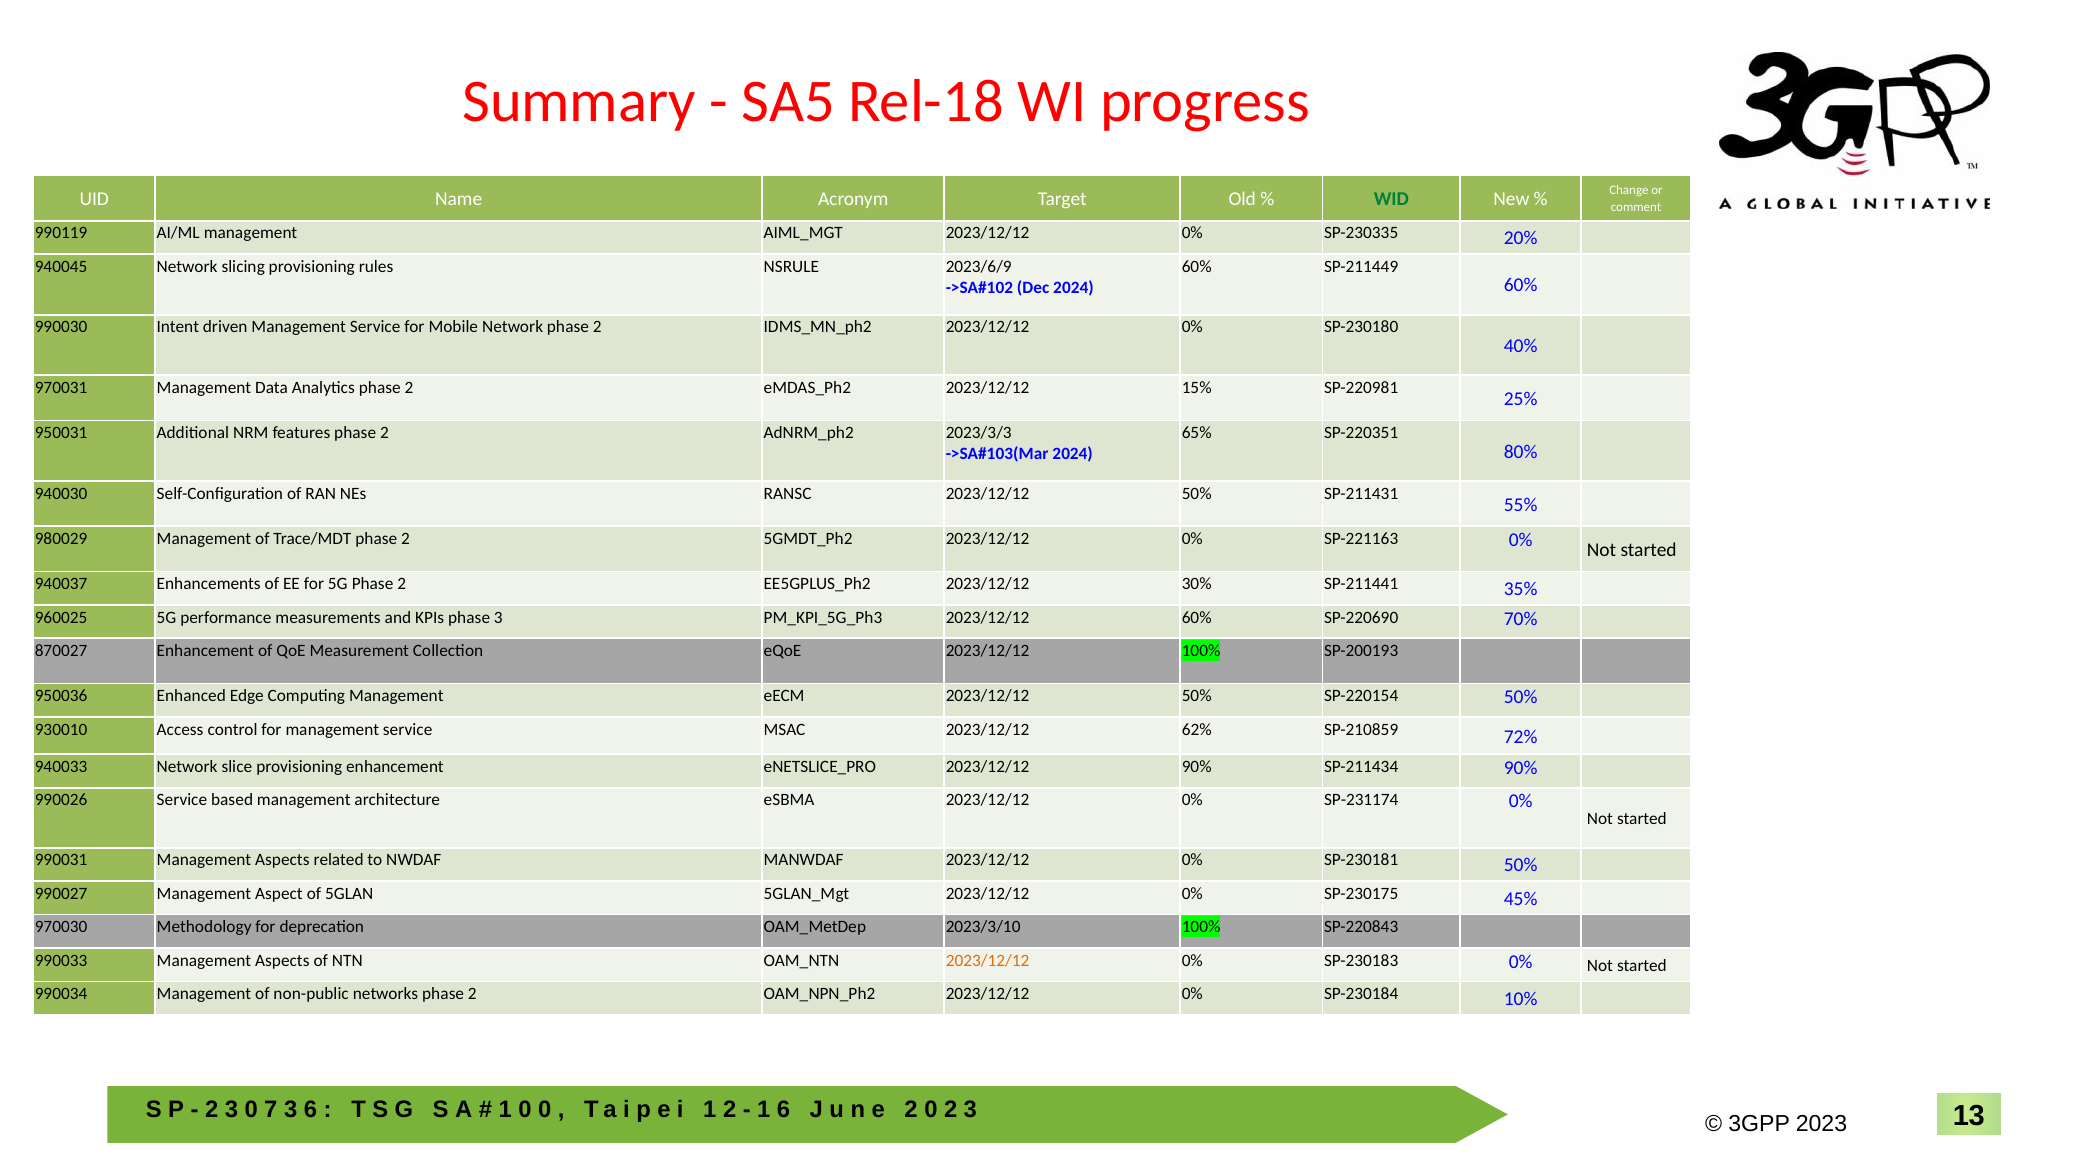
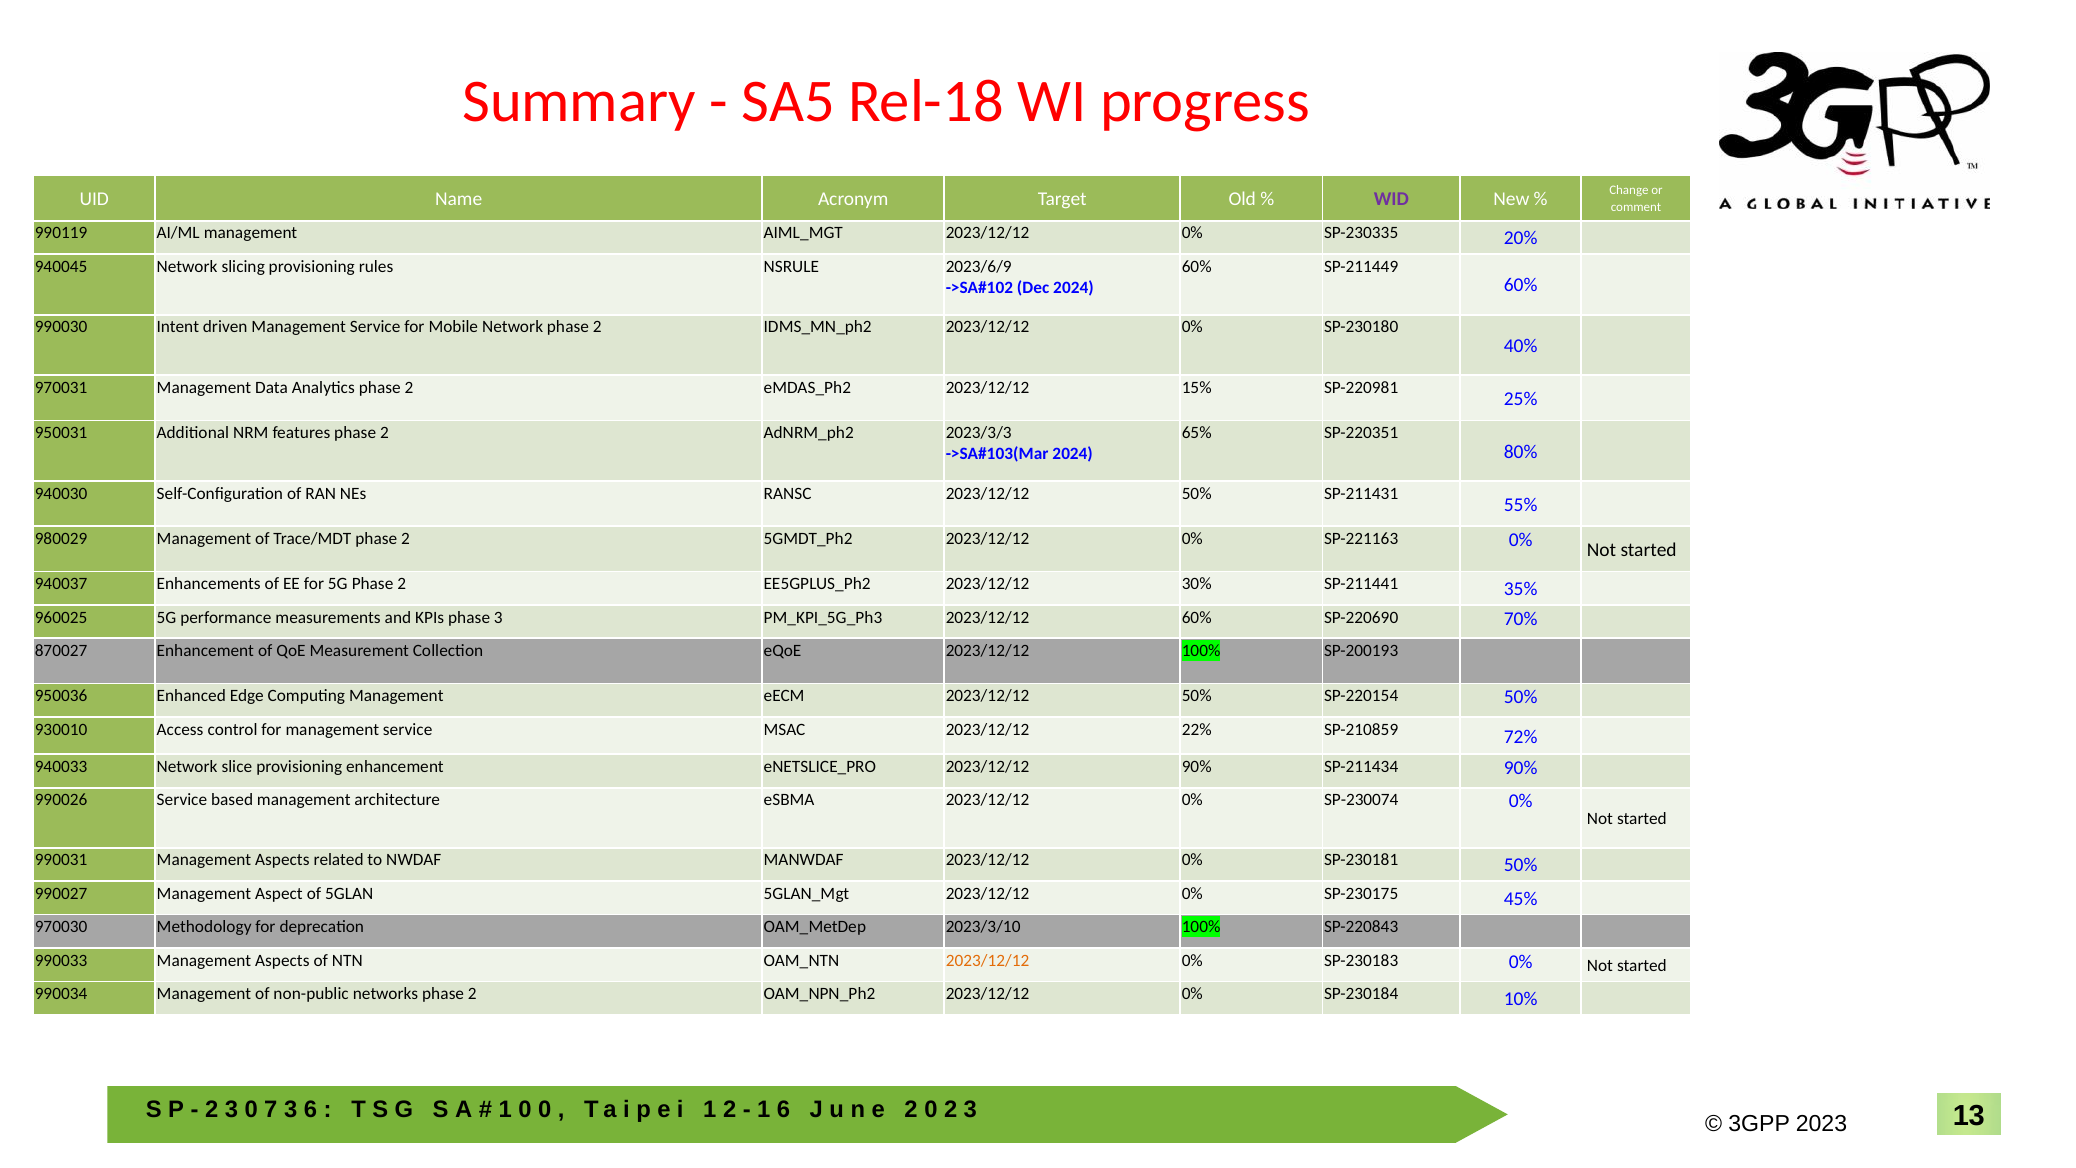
WID colour: green -> purple
62%: 62% -> 22%
SP-231174: SP-231174 -> SP-230074
